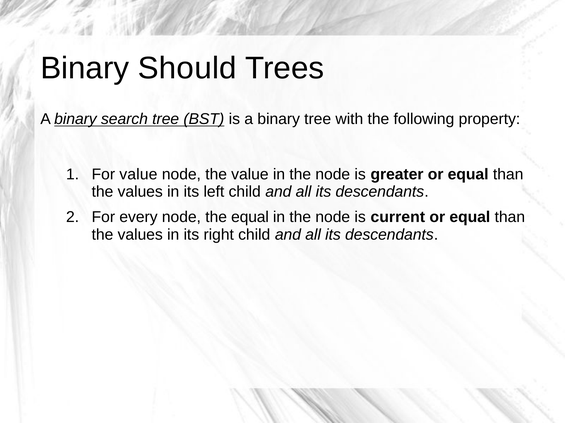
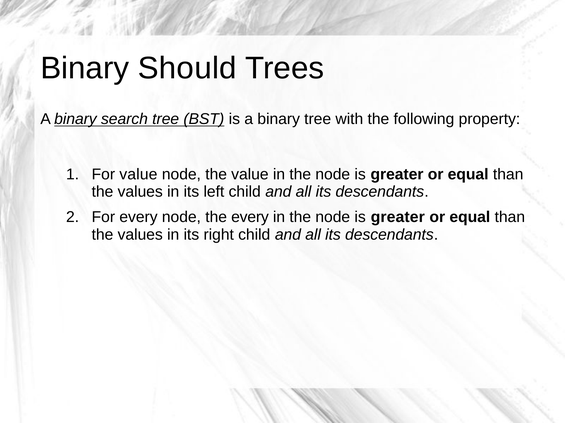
the equal: equal -> every
current at (398, 218): current -> greater
